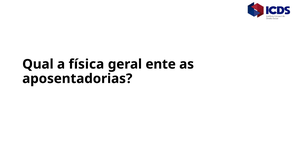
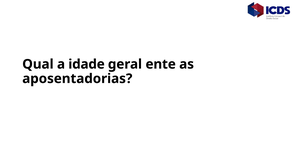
física: física -> idade
